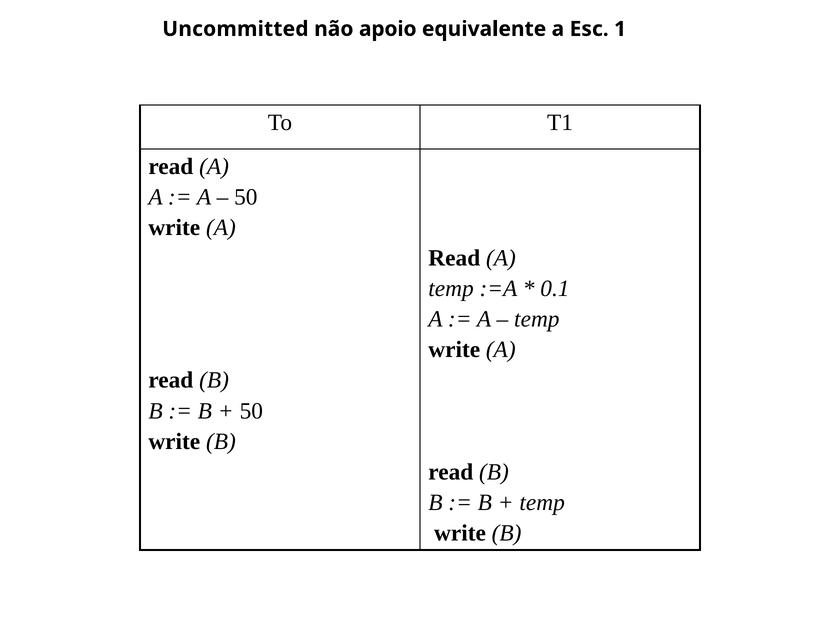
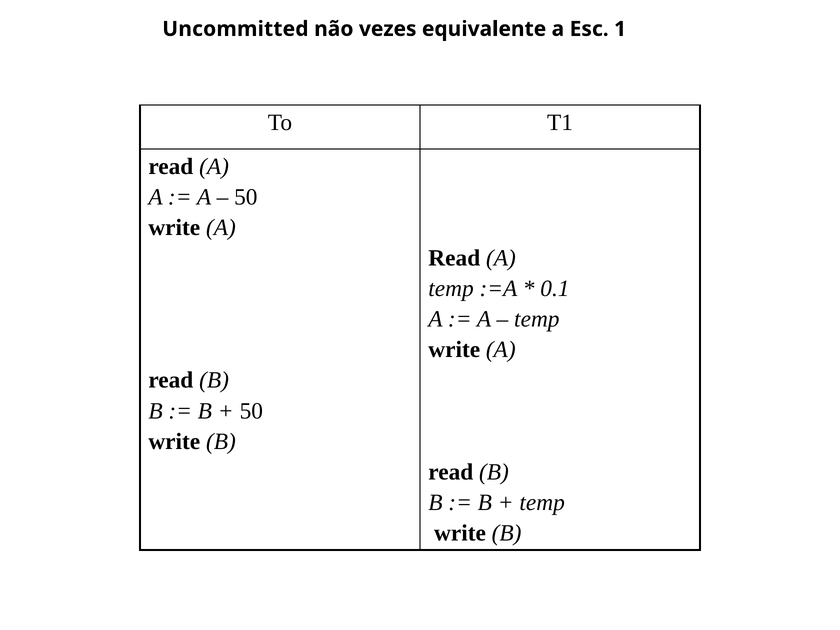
apoio: apoio -> vezes
